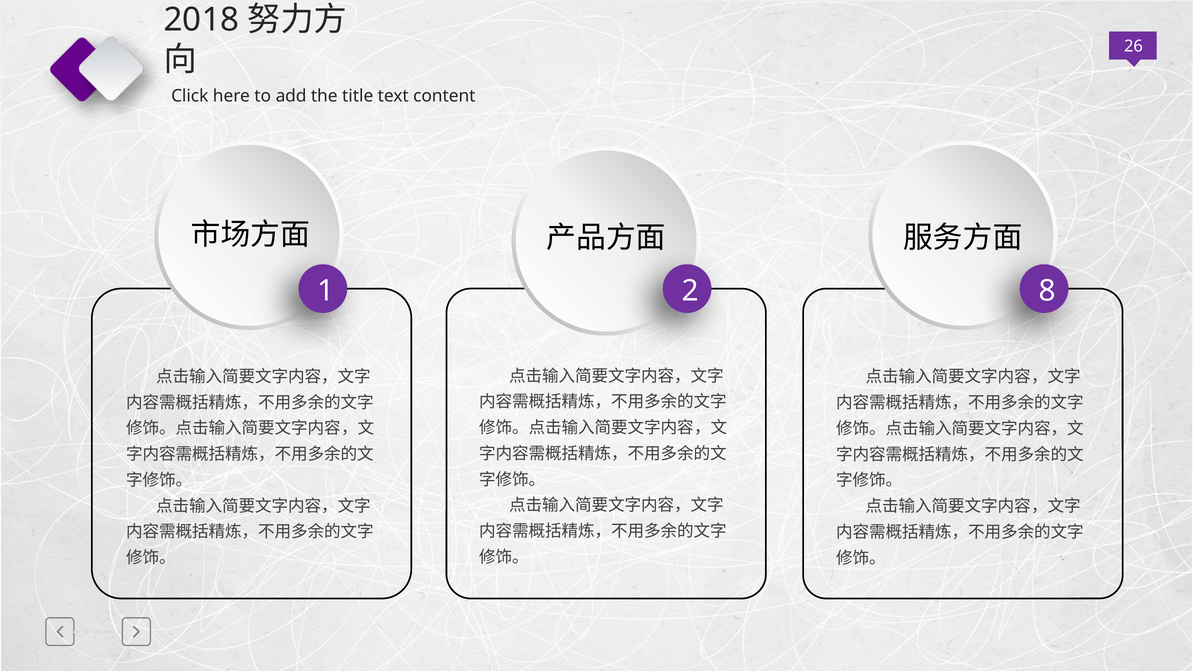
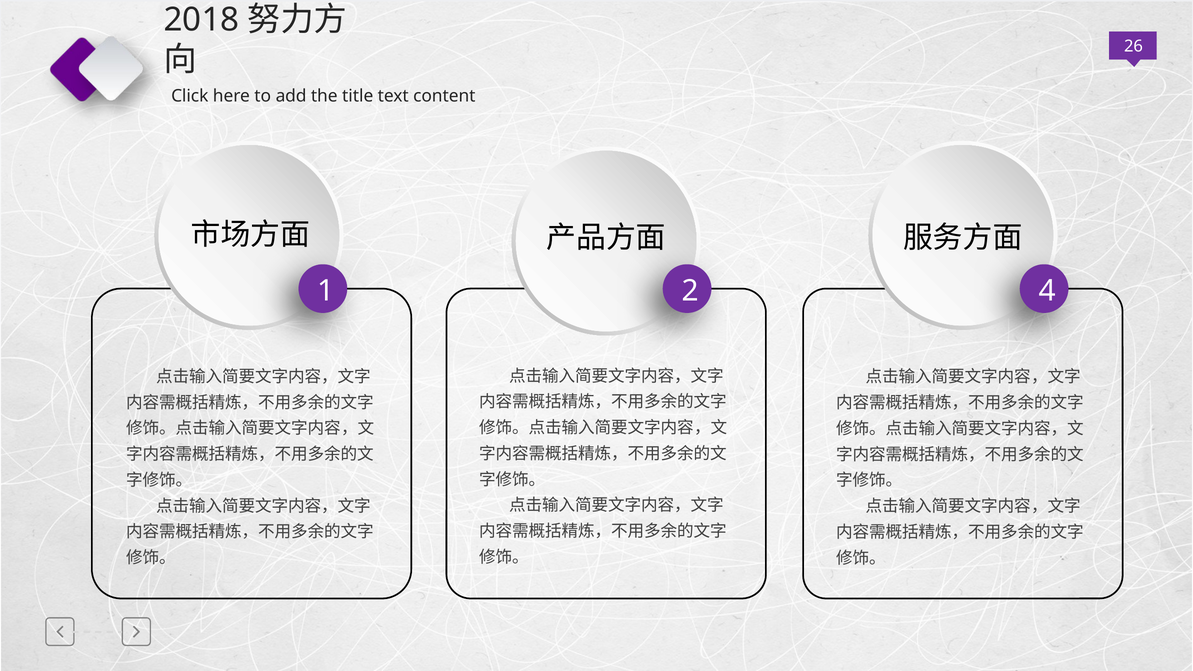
8: 8 -> 4
